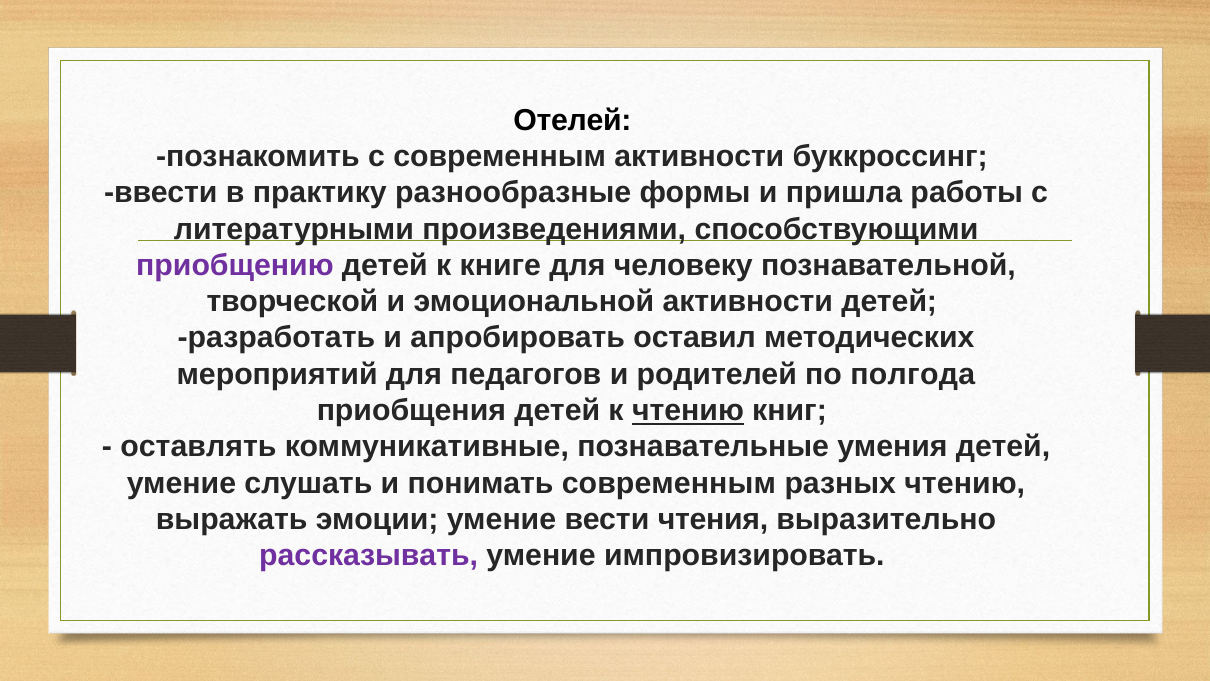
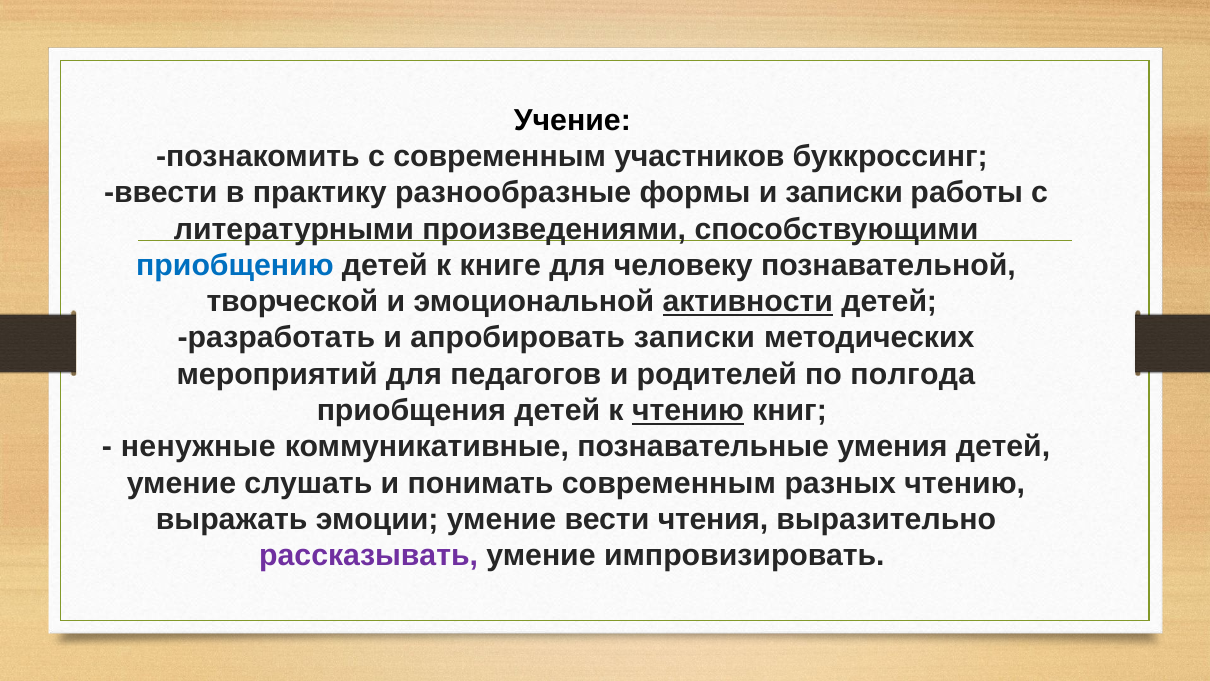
Отелей: Отелей -> Учение
современным активности: активности -> участников
и пришла: пришла -> записки
приобщению colour: purple -> blue
активности at (748, 301) underline: none -> present
апробировать оставил: оставил -> записки
оставлять: оставлять -> ненужные
